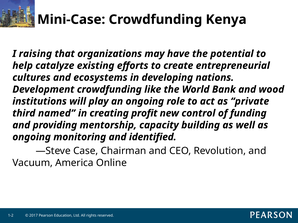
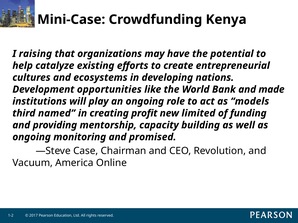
Development crowdfunding: crowdfunding -> opportunities
wood: wood -> made
private: private -> models
control: control -> limited
identified: identified -> promised
